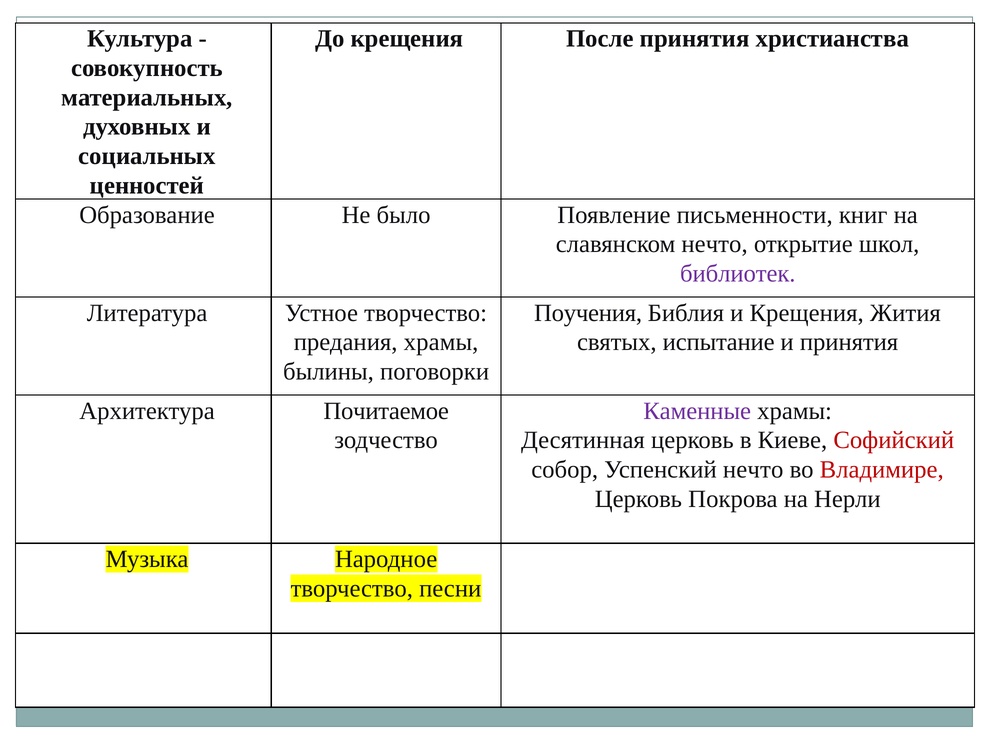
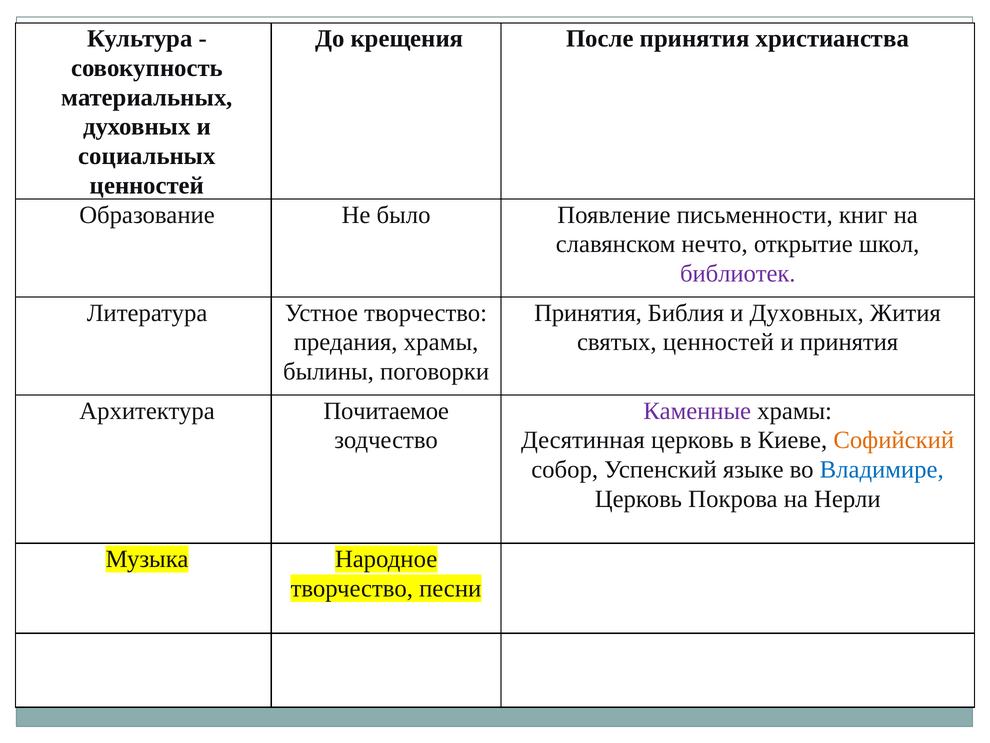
Поучения at (588, 313): Поучения -> Принятия
и Крещения: Крещения -> Духовных
святых испытание: испытание -> ценностей
Софийский colour: red -> orange
Успенский нечто: нечто -> языке
Владимире colour: red -> blue
